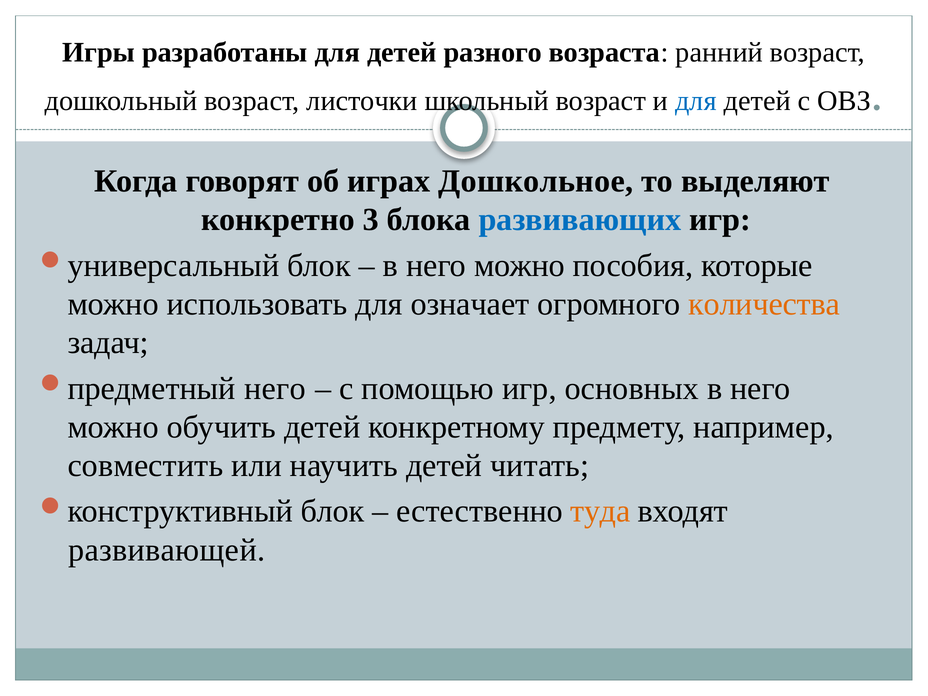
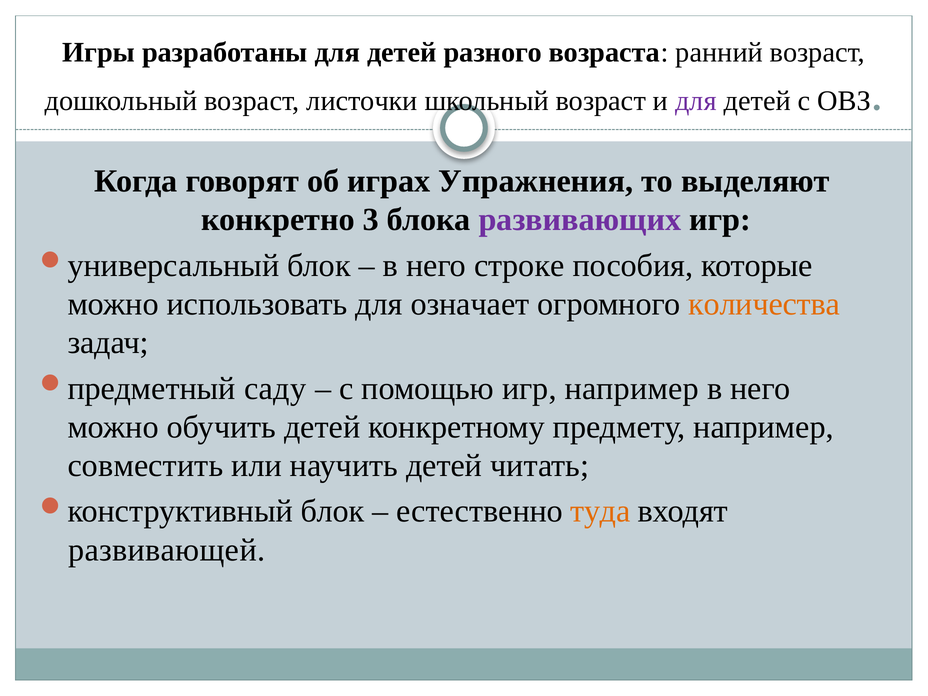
для at (696, 101) colour: blue -> purple
Дошкольное: Дошкольное -> Упражнения
развивающих colour: blue -> purple
можно at (519, 265): можно -> строке
него at (275, 388): него -> саду
игр основных: основных -> например
